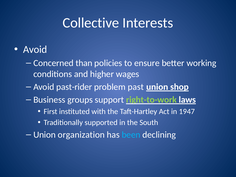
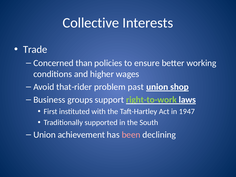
Avoid at (35, 50): Avoid -> Trade
past-rider: past-rider -> that-rider
organization: organization -> achievement
been colour: light blue -> pink
